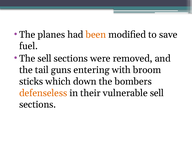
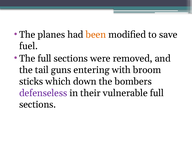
The sell: sell -> full
defenseless colour: orange -> purple
vulnerable sell: sell -> full
